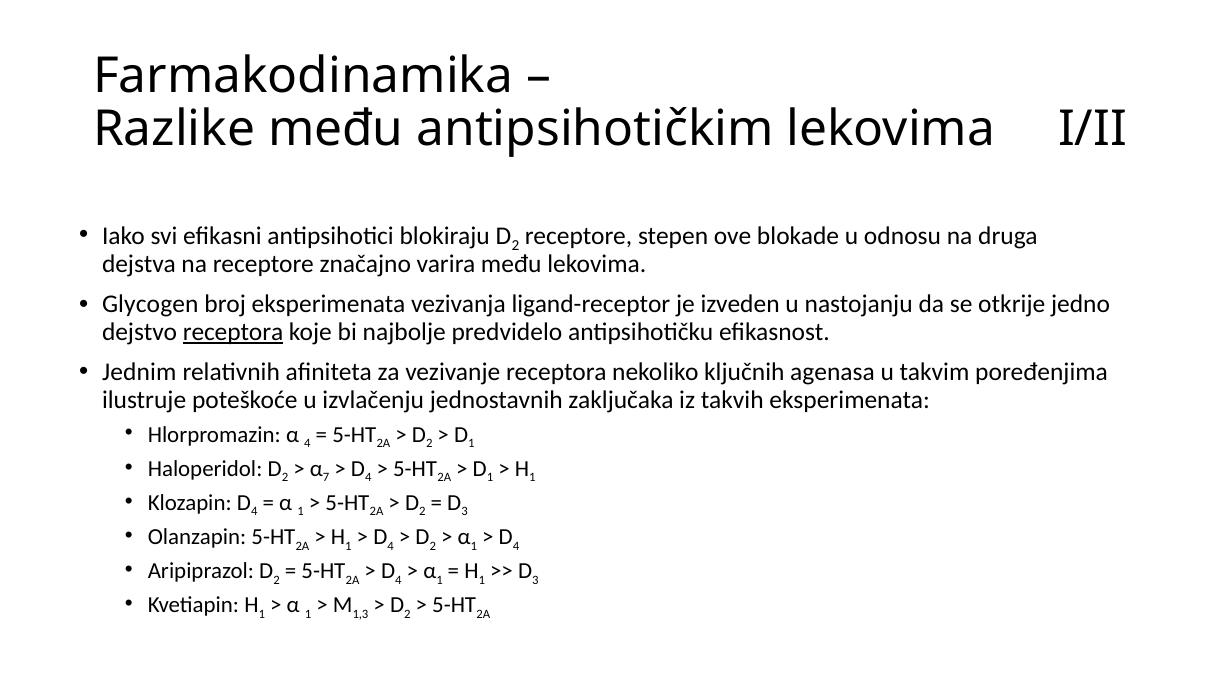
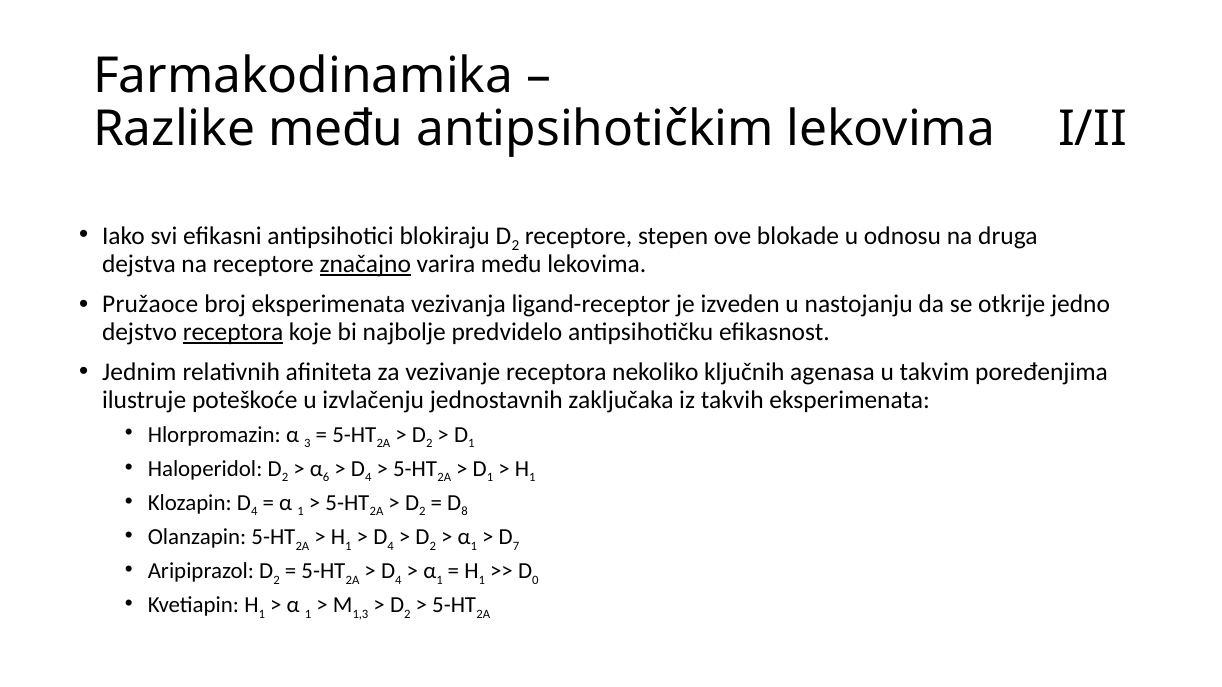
značajno underline: none -> present
Glycogen: Glycogen -> Pružaoce
α 4: 4 -> 3
7: 7 -> 6
3 at (465, 512): 3 -> 8
4 at (516, 546): 4 -> 7
3 at (535, 580): 3 -> 0
